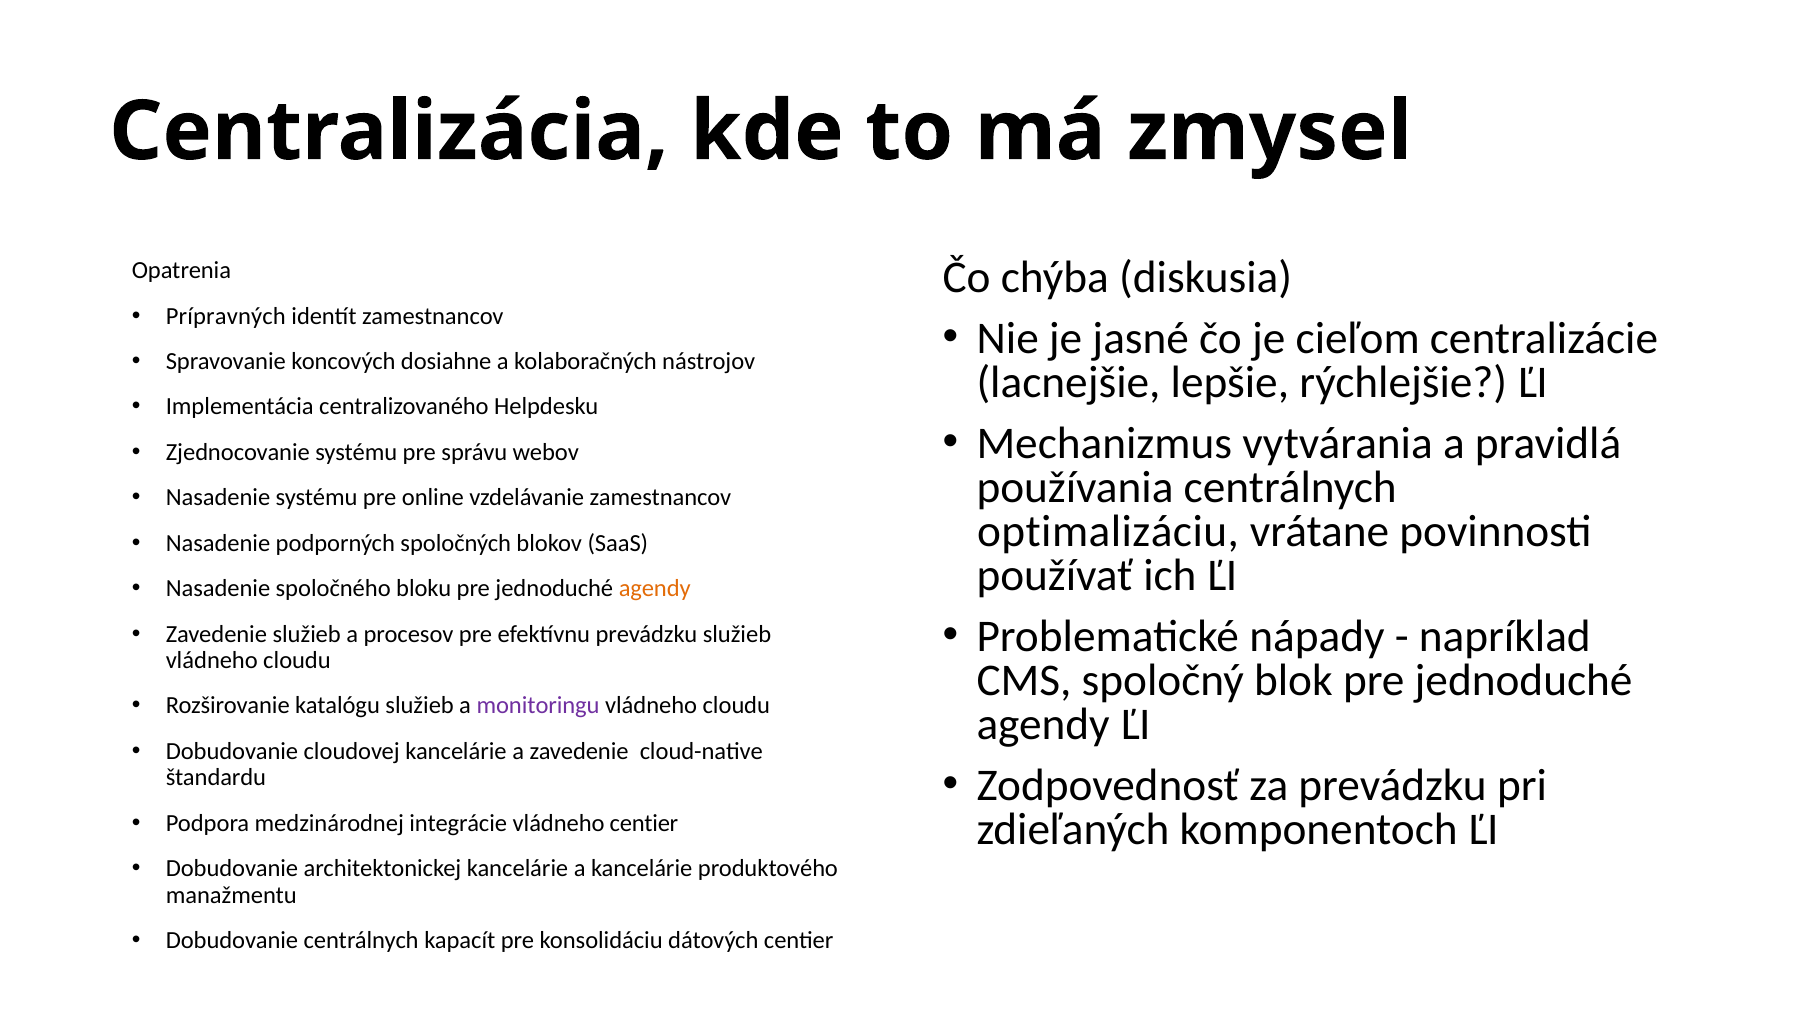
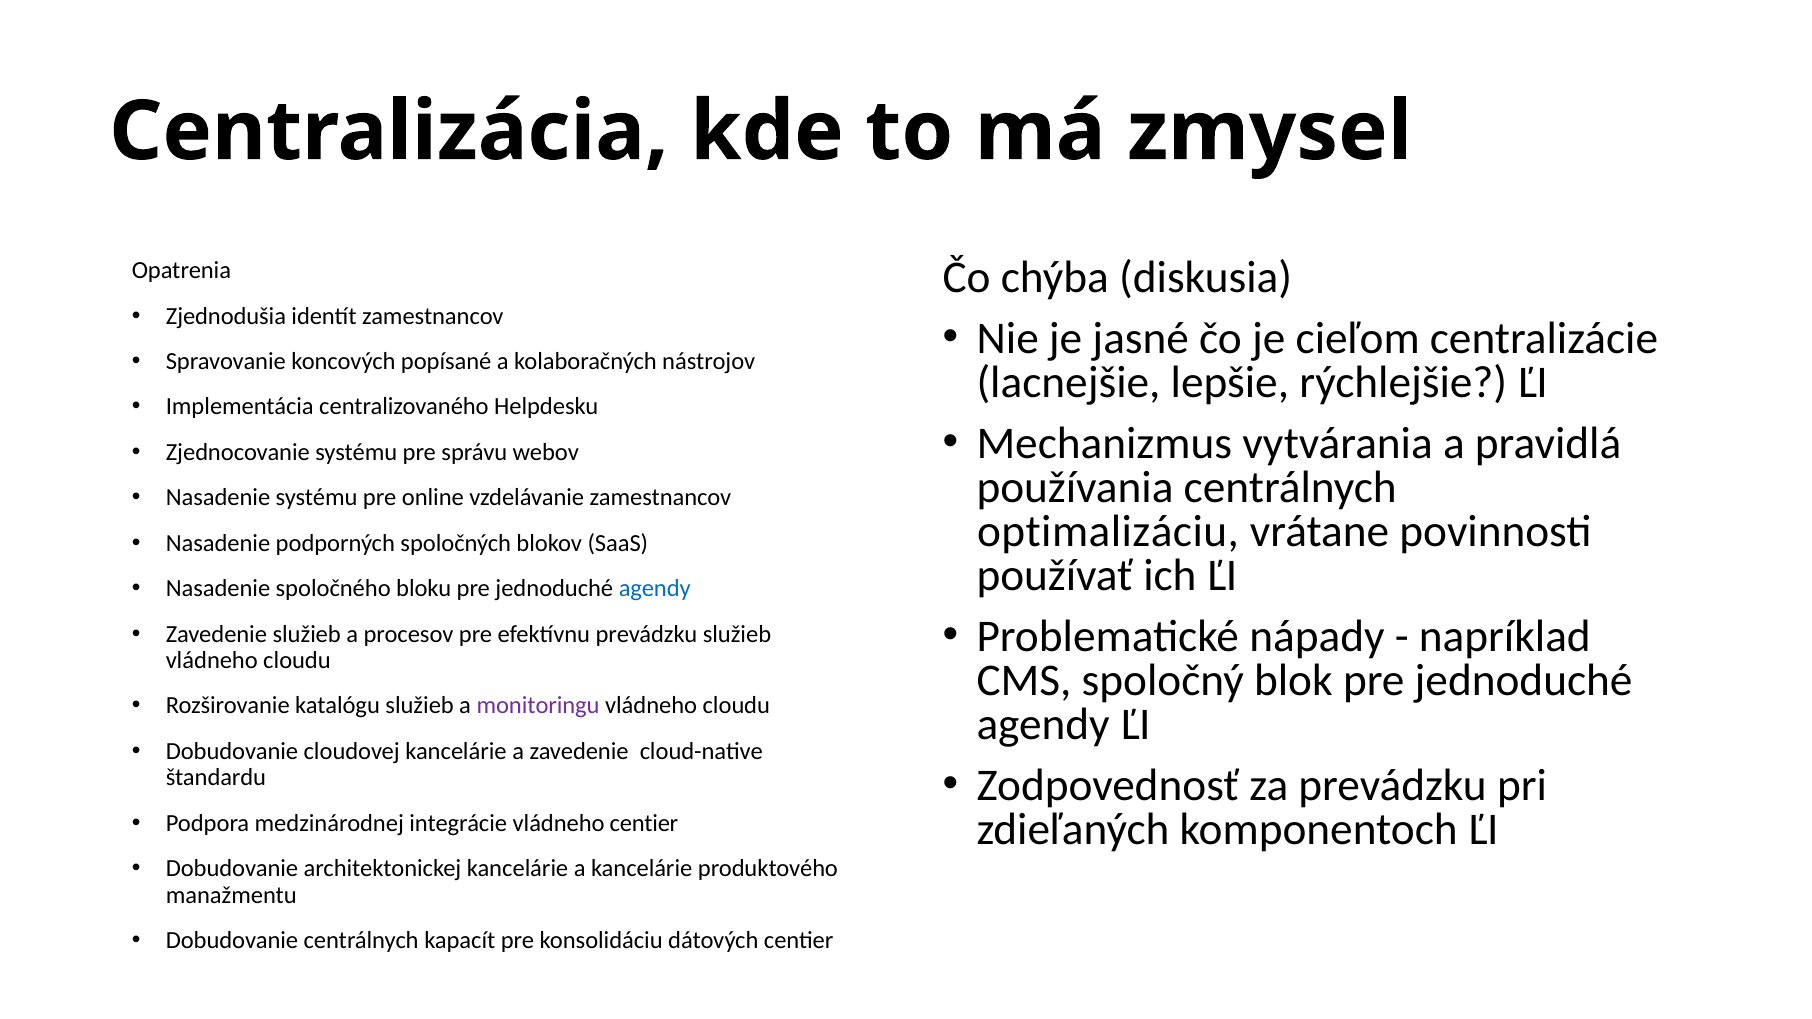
Prípravných: Prípravných -> Zjednodušia
dosiahne: dosiahne -> popísané
agendy at (655, 589) colour: orange -> blue
